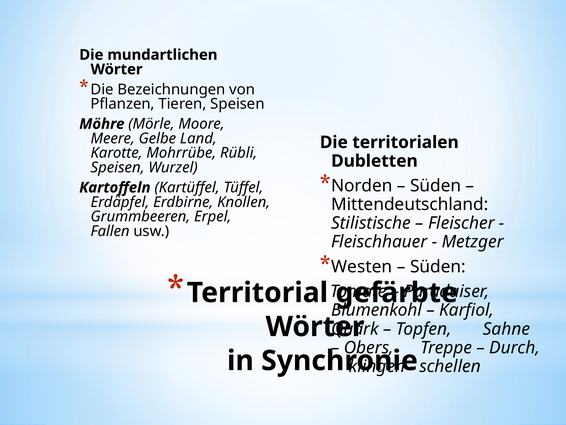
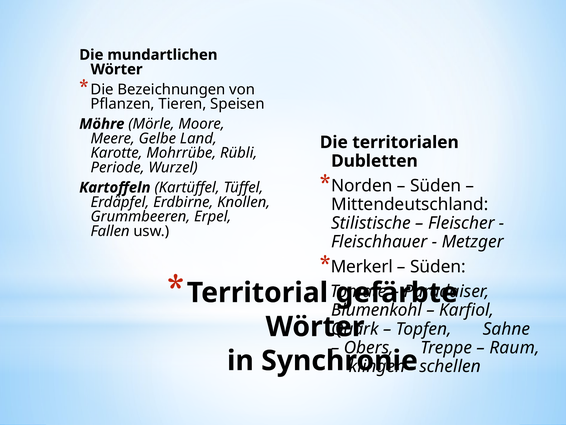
Speisen at (118, 167): Speisen -> Periode
Westen: Westen -> Merkerl
Durch: Durch -> Raum
